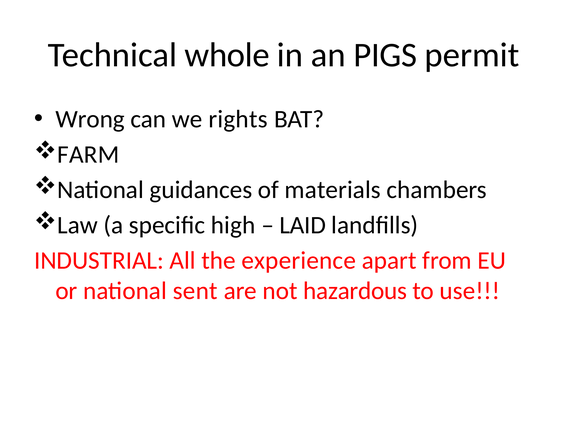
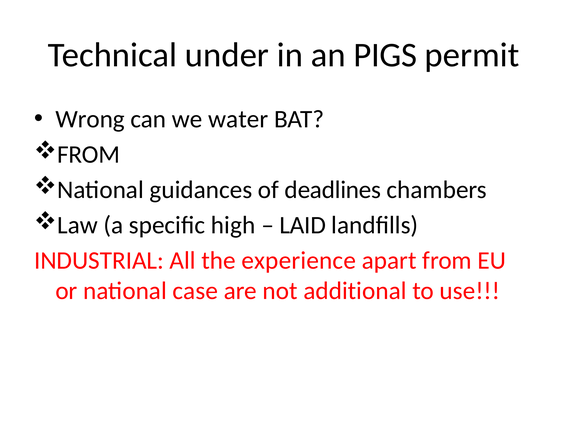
whole: whole -> under
rights: rights -> water
FARM at (88, 155): FARM -> FROM
materials: materials -> deadlines
sent: sent -> case
hazardous: hazardous -> additional
